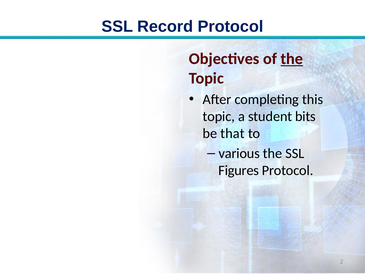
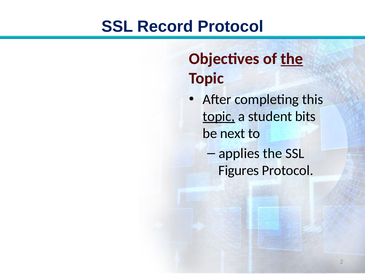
topic at (219, 116) underline: none -> present
that: that -> next
various: various -> applies
